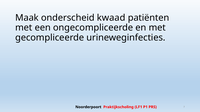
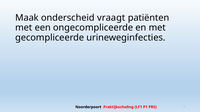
kwaad: kwaad -> vraagt
